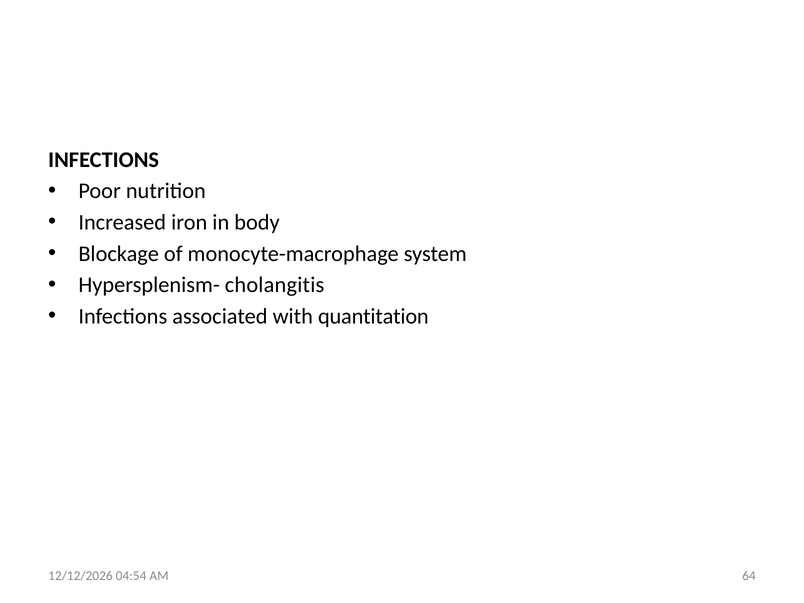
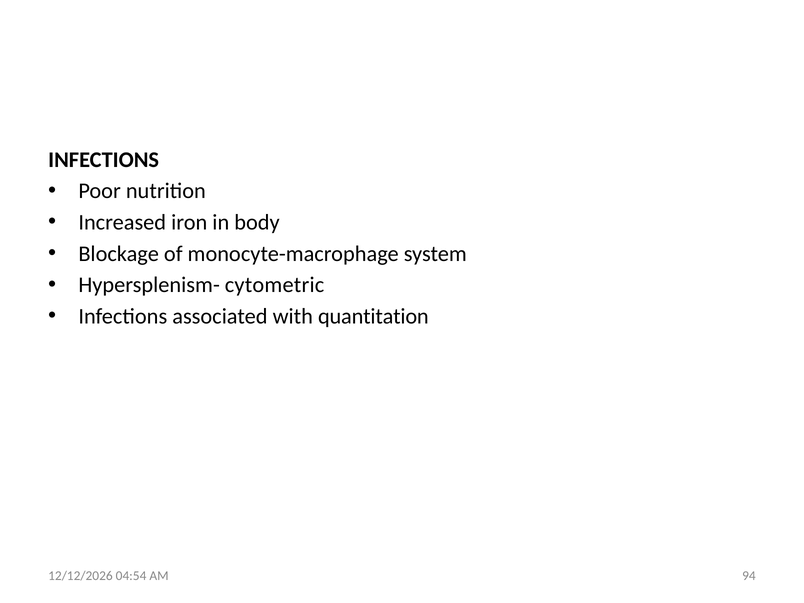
cholangitis: cholangitis -> cytometric
64: 64 -> 94
